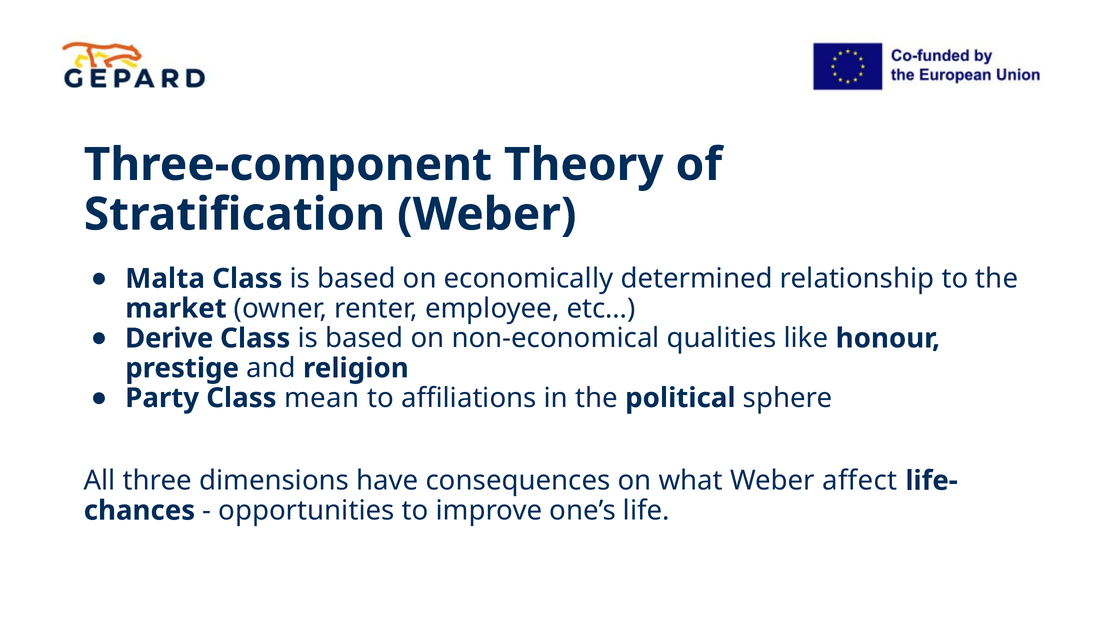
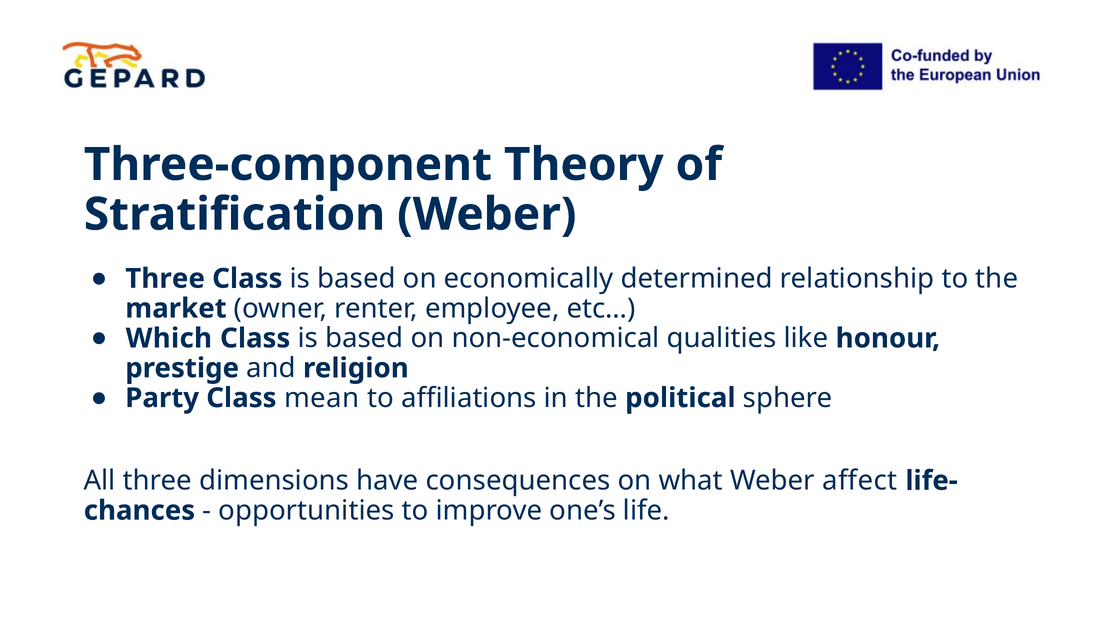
Malta at (165, 279): Malta -> Three
Derive: Derive -> Which
